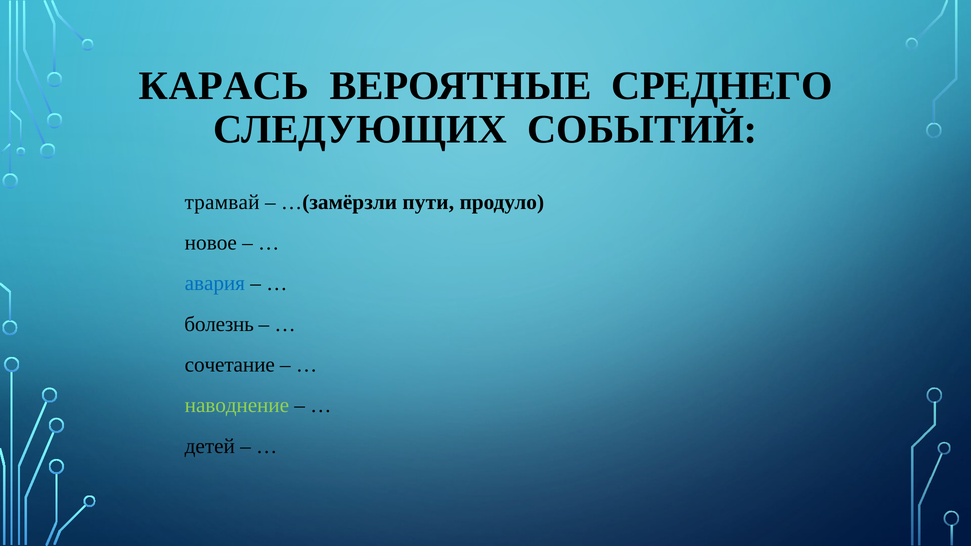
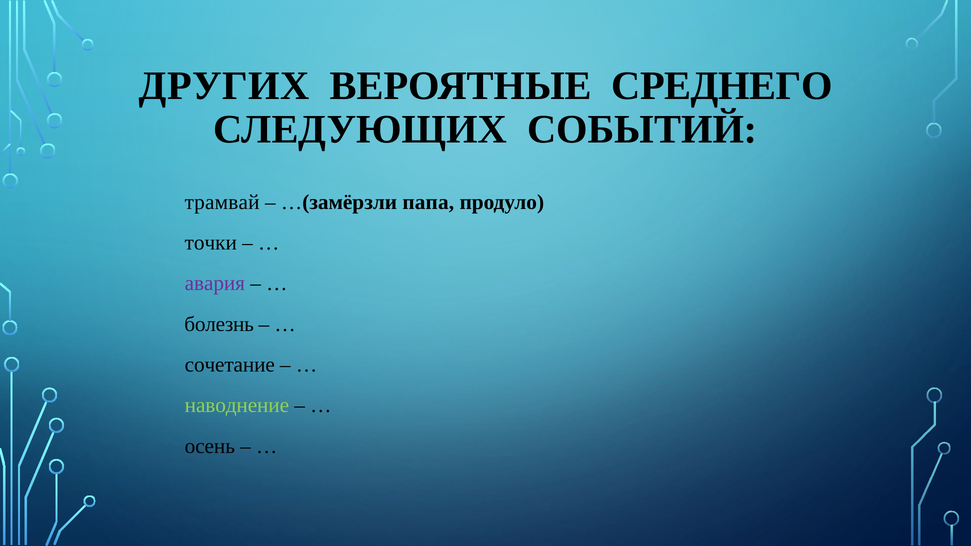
КАРАСЬ: КАРАСЬ -> ДРУГИХ
пути: пути -> папа
новое: новое -> точки
авария colour: blue -> purple
детей: детей -> осень
